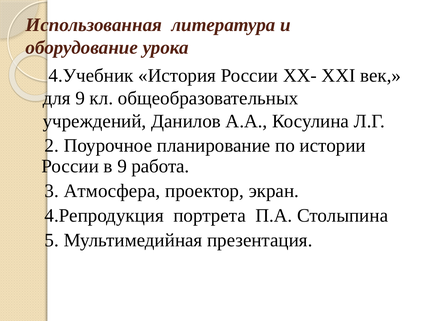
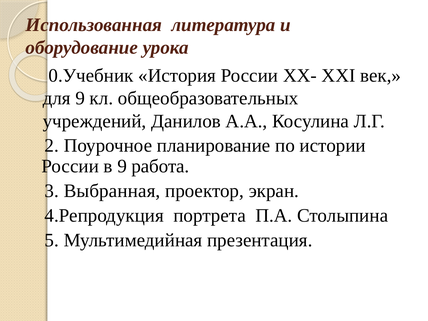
4.Учебник: 4.Учебник -> 0.Учебник
Атмосфера: Атмосфера -> Выбранная
